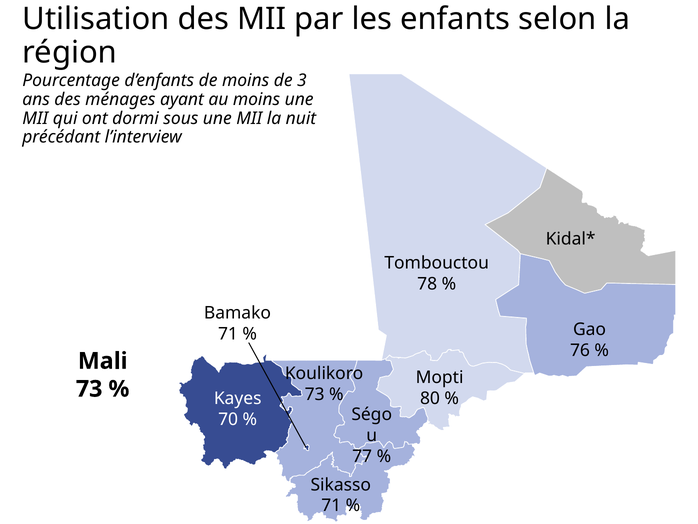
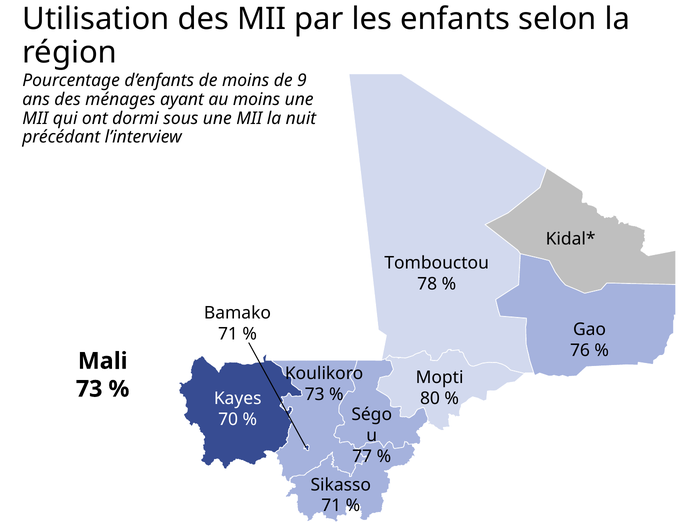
3: 3 -> 9
